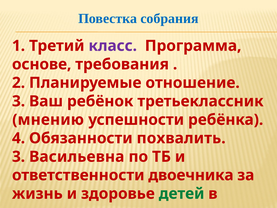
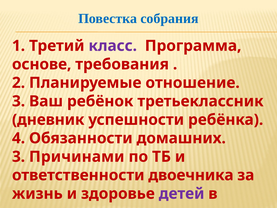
мнению: мнению -> дневник
похвалить: похвалить -> домашних
Васильевна: Васильевна -> Причинами
детей colour: green -> purple
